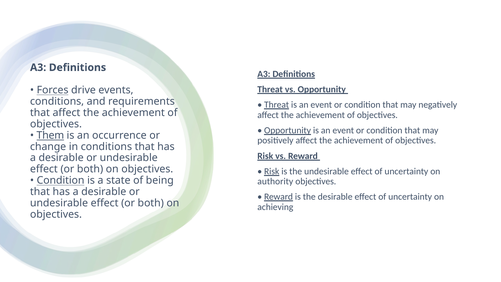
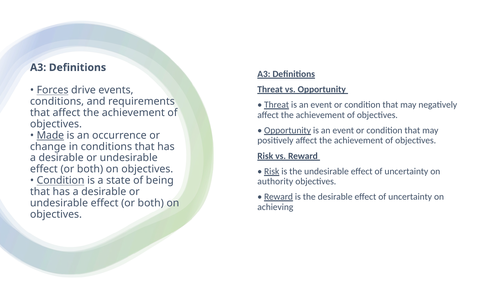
Them: Them -> Made
